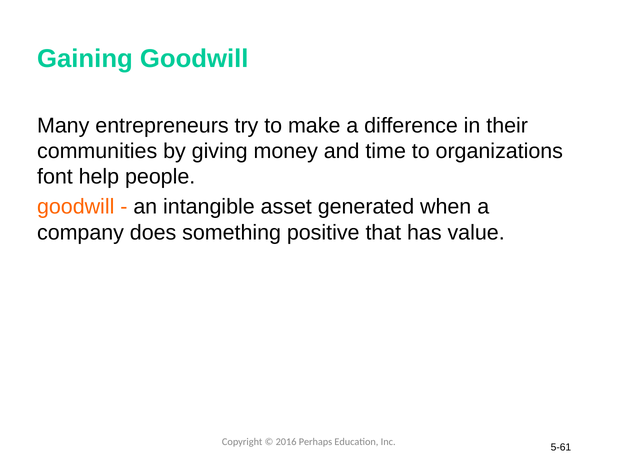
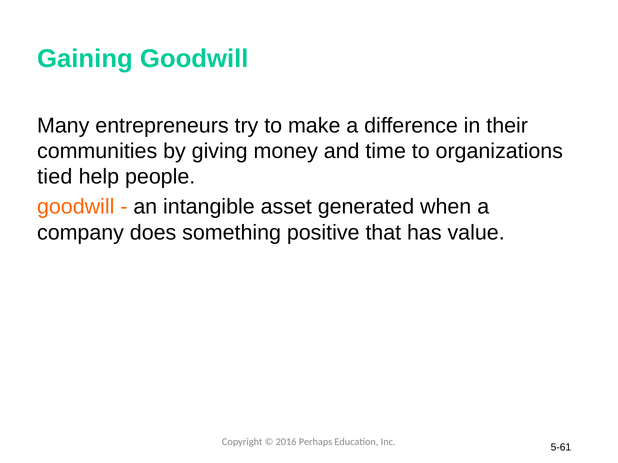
font: font -> tied
